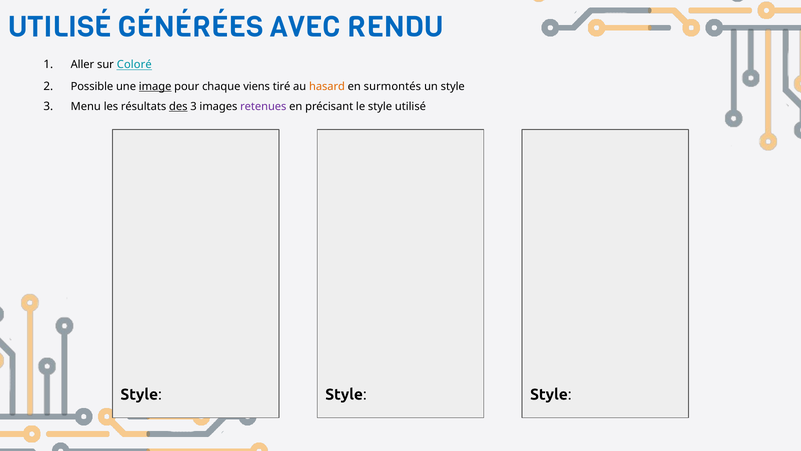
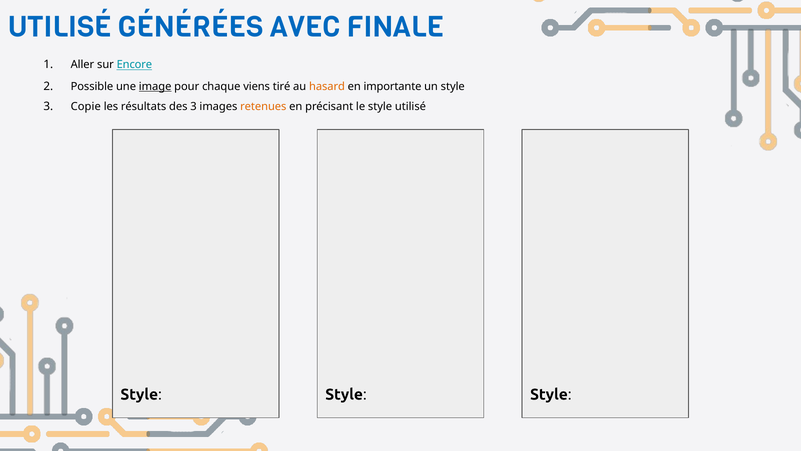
RENDU: RENDU -> FINALE
Coloré: Coloré -> Encore
surmontés: surmontés -> importante
Menu: Menu -> Copie
des underline: present -> none
retenues colour: purple -> orange
